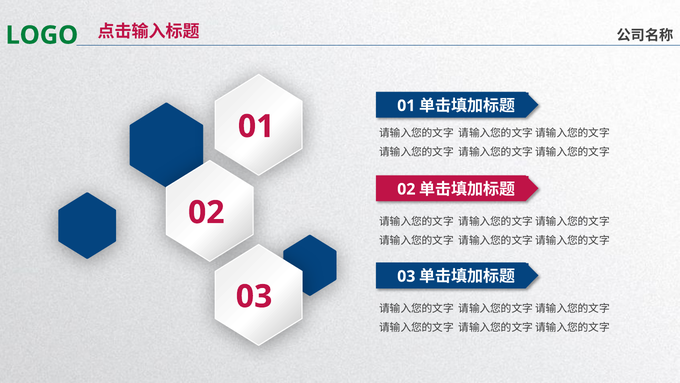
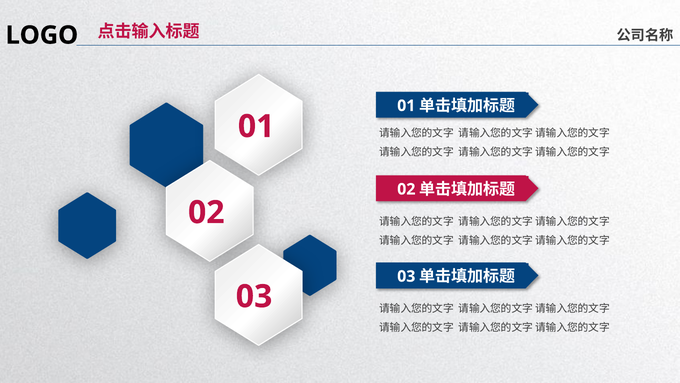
LOGO colour: green -> black
